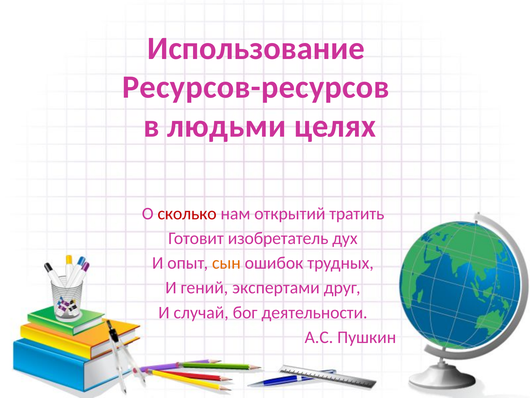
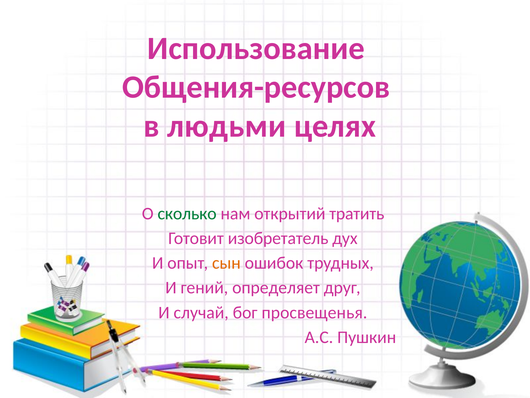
Ресурсов-ресурсов: Ресурсов-ресурсов -> Общения-ресурсов
сколько colour: red -> green
экспертами: экспертами -> определяет
деятельности: деятельности -> просвещенья
